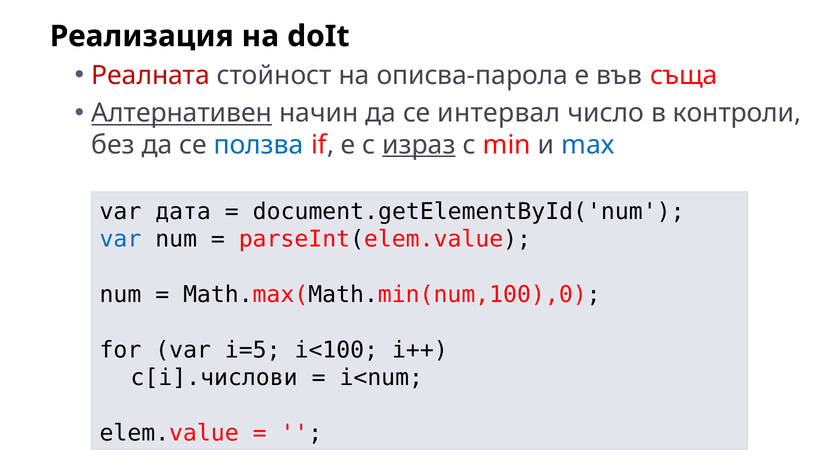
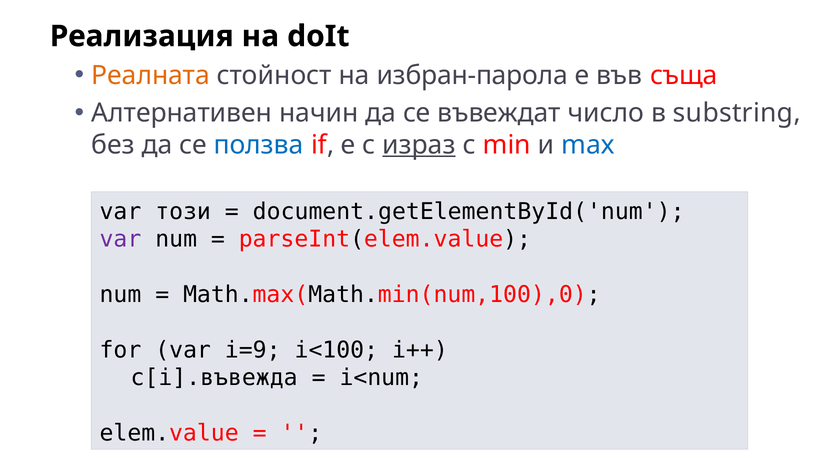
Реалната colour: red -> orange
описва-парола: описва-парола -> избран-парола
Алтернативен underline: present -> none
интервал: интервал -> въвеждат
контроли: контроли -> substring
дата: дата -> този
var at (120, 239) colour: blue -> purple
i=5: i=5 -> i=9
c[i].числови: c[i].числови -> c[i].въвежда
